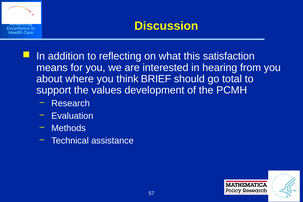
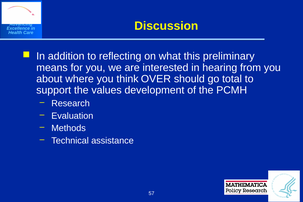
satisfaction: satisfaction -> preliminary
BRIEF: BRIEF -> OVER
